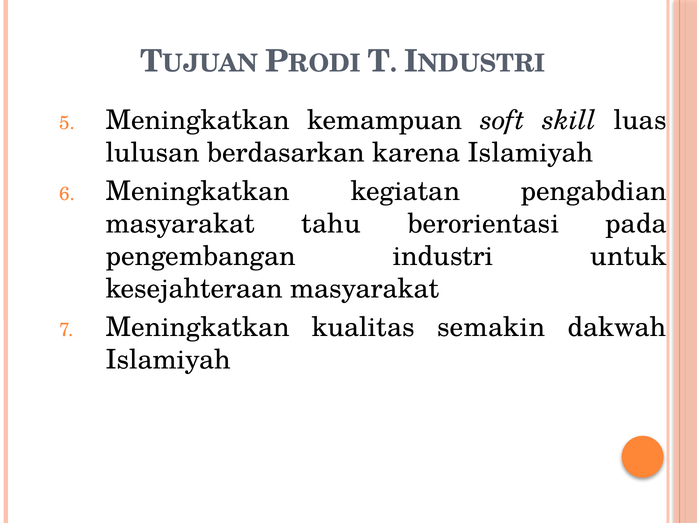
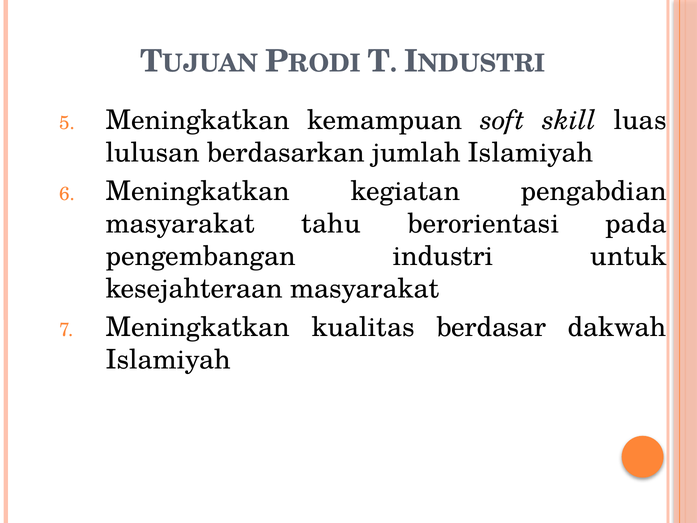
karena: karena -> jumlah
semakin: semakin -> berdasar
